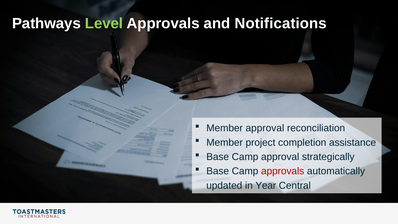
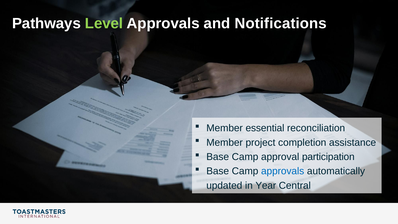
Member approval: approval -> essential
strategically: strategically -> participation
approvals at (283, 171) colour: red -> blue
